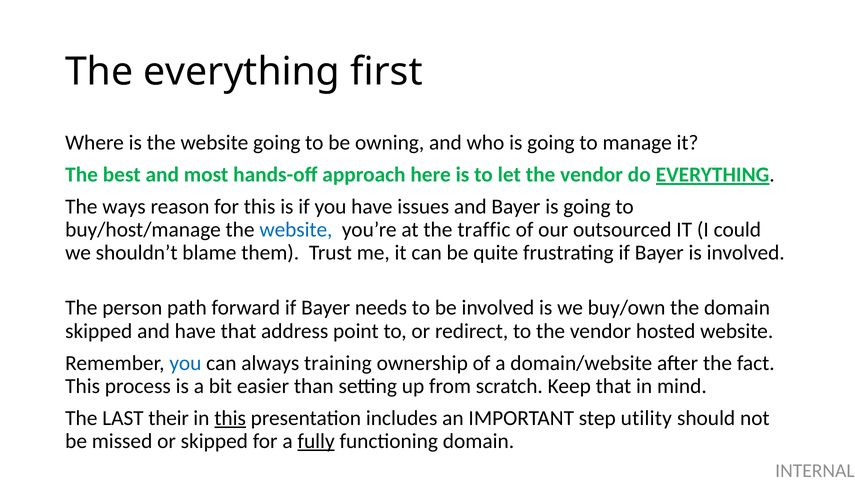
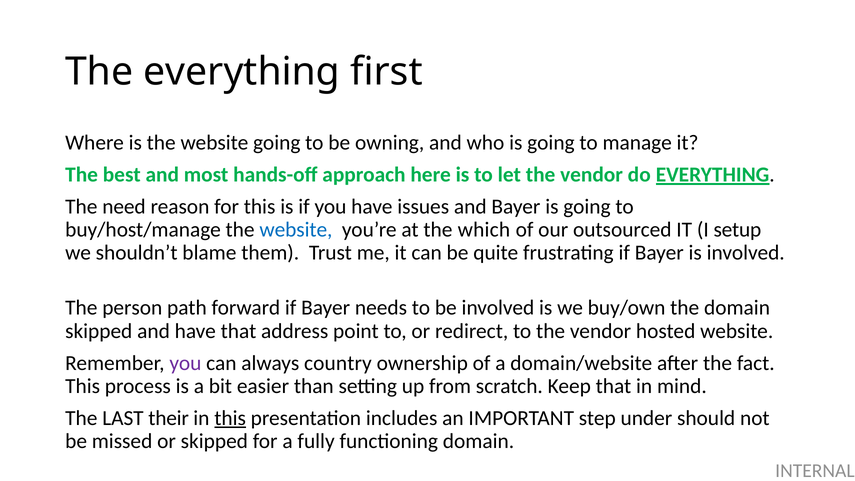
ways: ways -> need
traffic: traffic -> which
could: could -> setup
you at (185, 363) colour: blue -> purple
training: training -> country
utility: utility -> under
fully underline: present -> none
